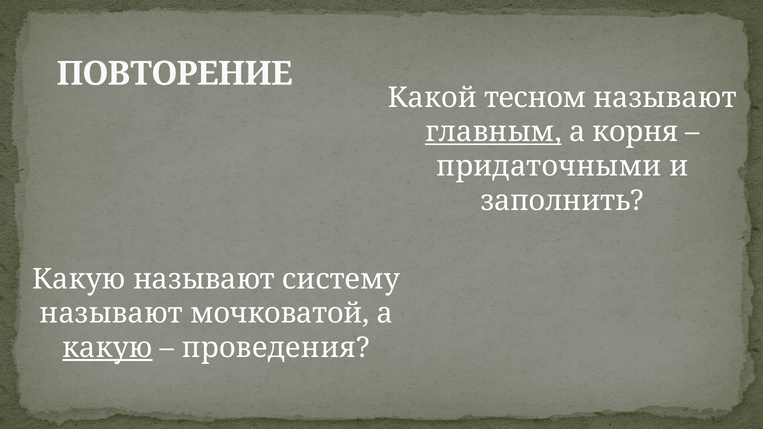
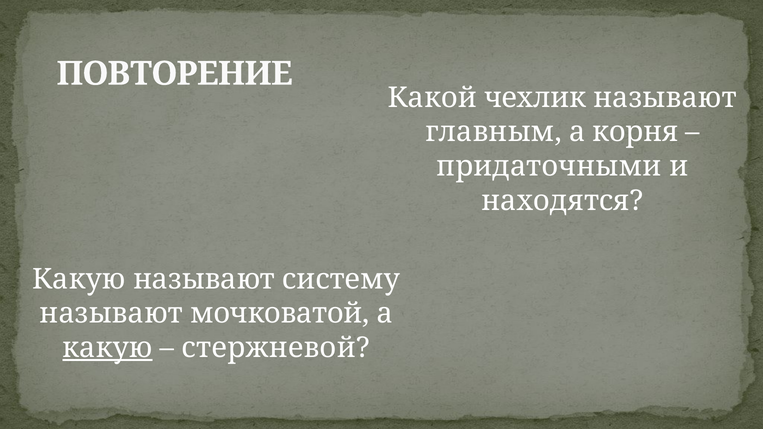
тесном: тесном -> чехлик
главным underline: present -> none
заполнить: заполнить -> находятся
проведения: проведения -> стержневой
